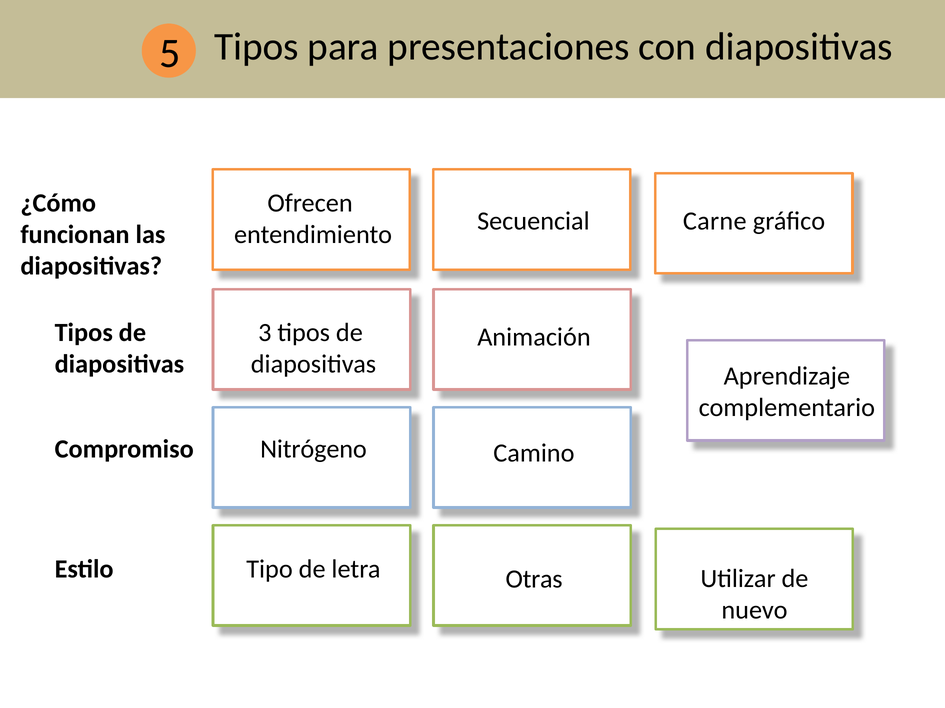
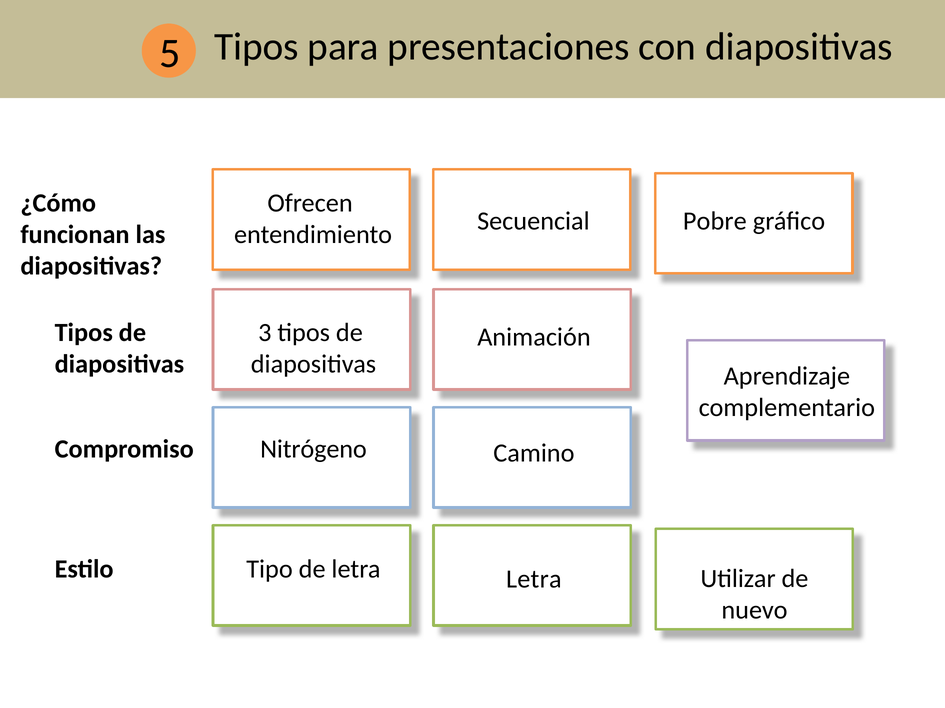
Carne: Carne -> Pobre
letra Otras: Otras -> Letra
